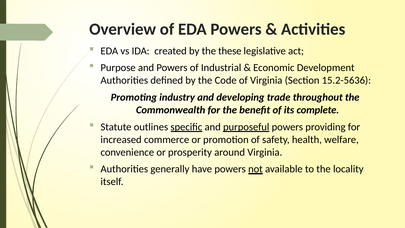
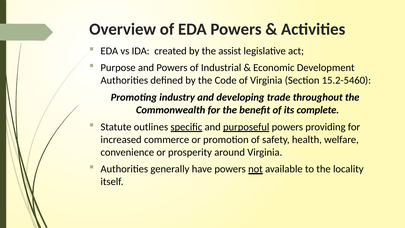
these: these -> assist
15.2-5636: 15.2-5636 -> 15.2-5460
